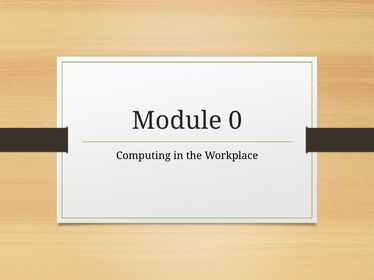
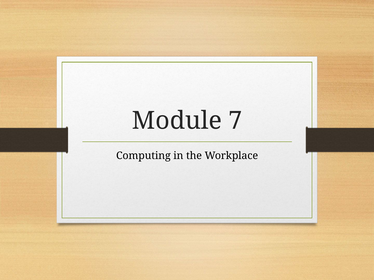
0: 0 -> 7
